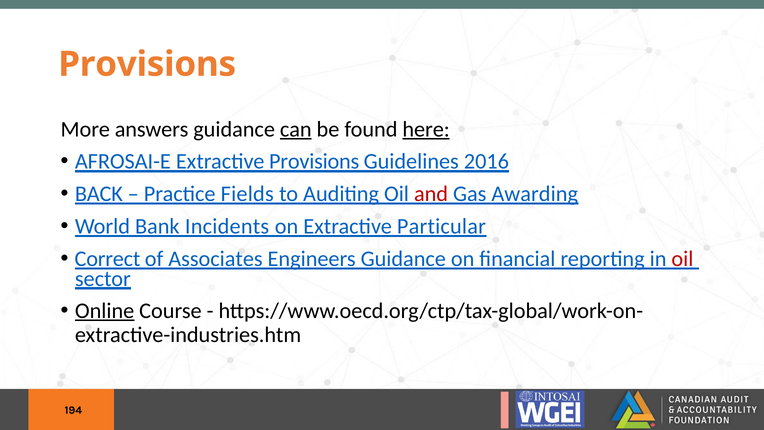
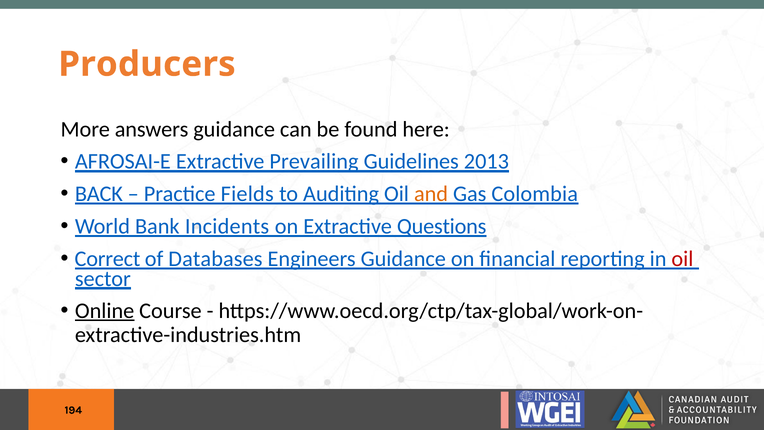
Provisions at (147, 64): Provisions -> Producers
can underline: present -> none
here underline: present -> none
Extractive Provisions: Provisions -> Prevailing
2016: 2016 -> 2013
and colour: red -> orange
Awarding: Awarding -> Colombia
Particular: Particular -> Questions
Associates: Associates -> Databases
